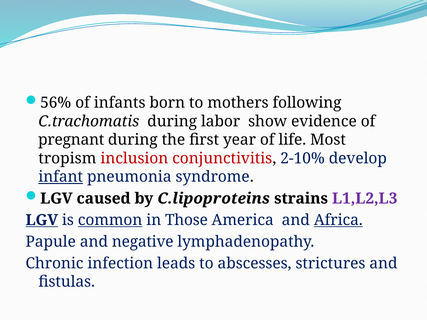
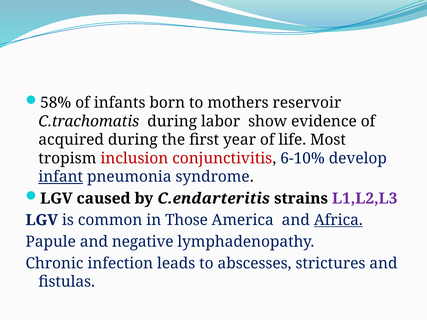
56%: 56% -> 58%
following: following -> reservoir
pregnant: pregnant -> acquired
2-10%: 2-10% -> 6-10%
C.lipoproteins: C.lipoproteins -> C.endarteritis
LGV at (42, 220) underline: present -> none
common underline: present -> none
